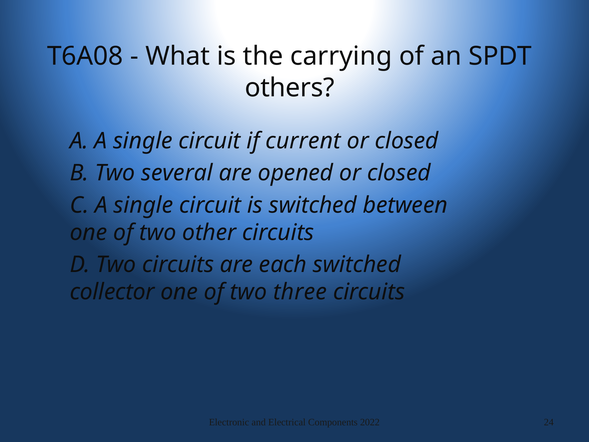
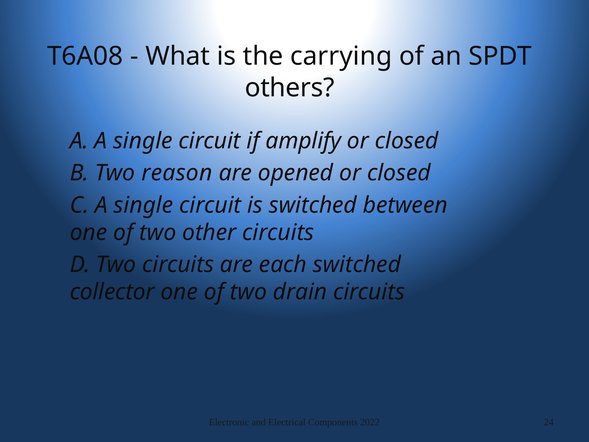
current: current -> amplify
several: several -> reason
three: three -> drain
